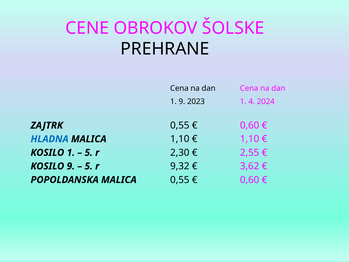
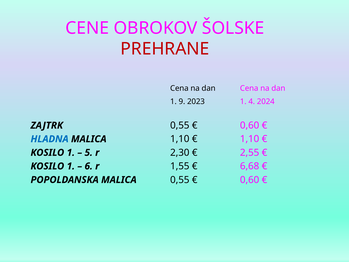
PREHRANE colour: black -> red
9 at (71, 166): 9 -> 1
5 at (89, 166): 5 -> 6
9,32: 9,32 -> 1,55
3,62: 3,62 -> 6,68
